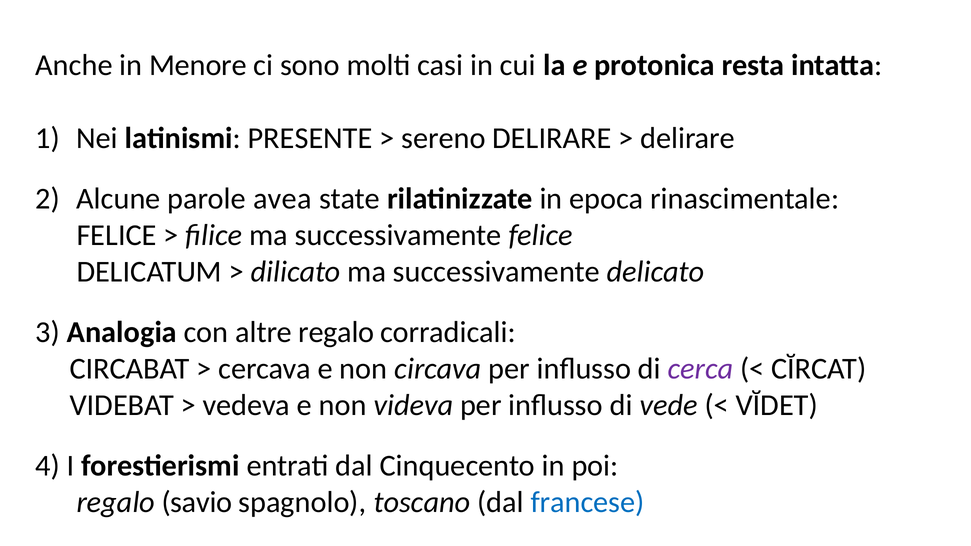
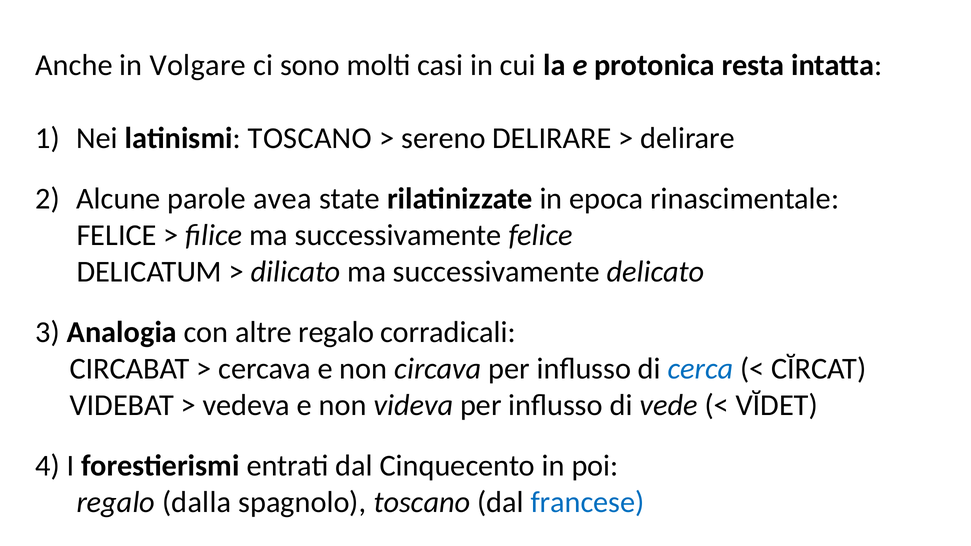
Menore: Menore -> Volgare
latinismi PRESENTE: PRESENTE -> TOSCANO
cerca colour: purple -> blue
savio: savio -> dalla
